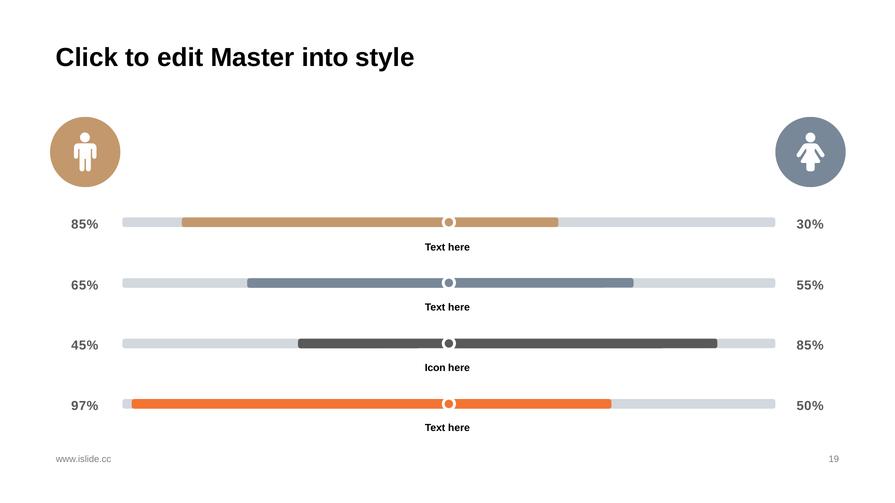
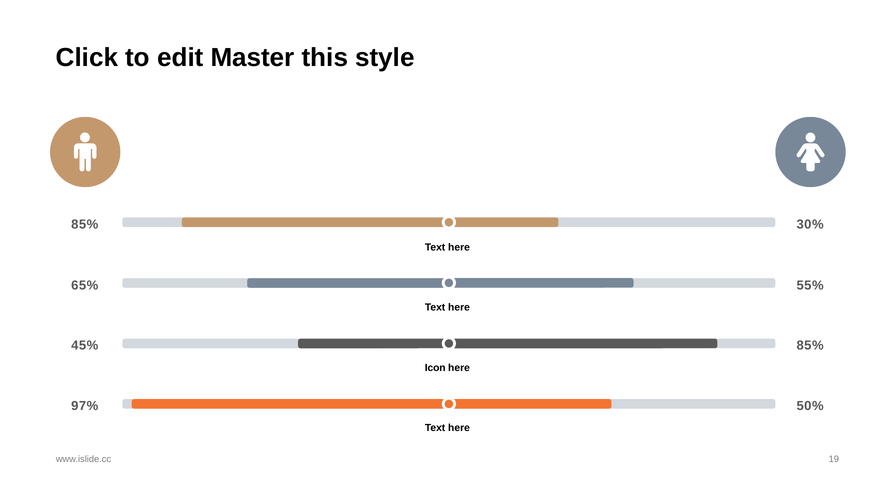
into: into -> this
